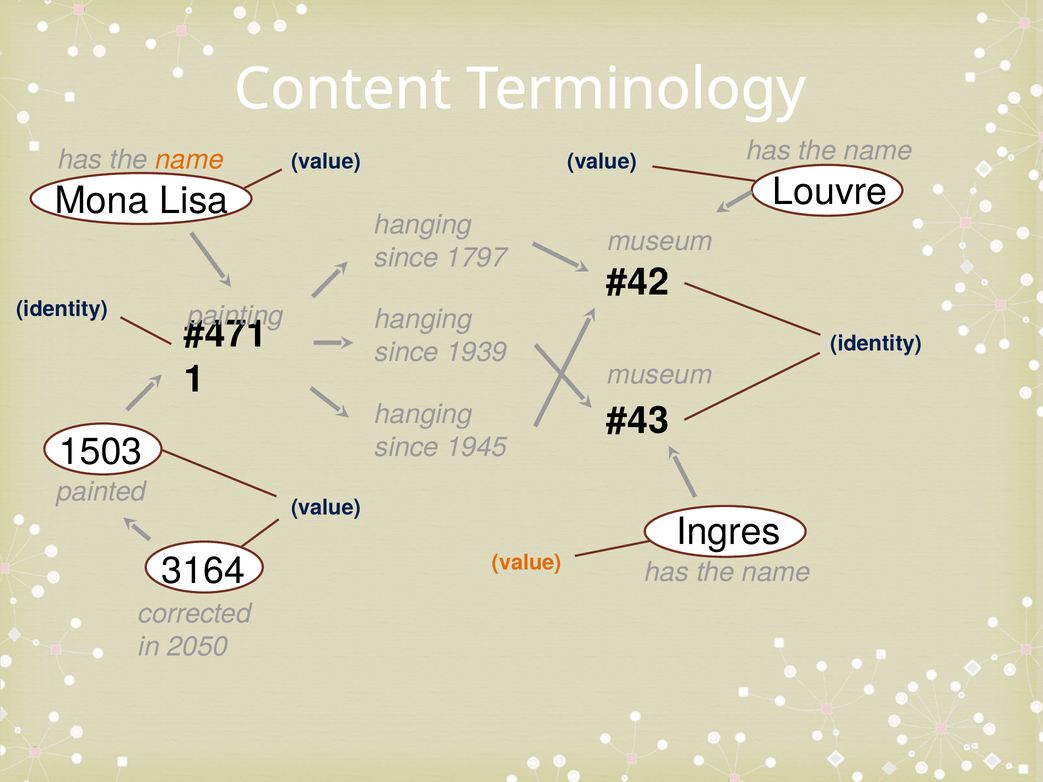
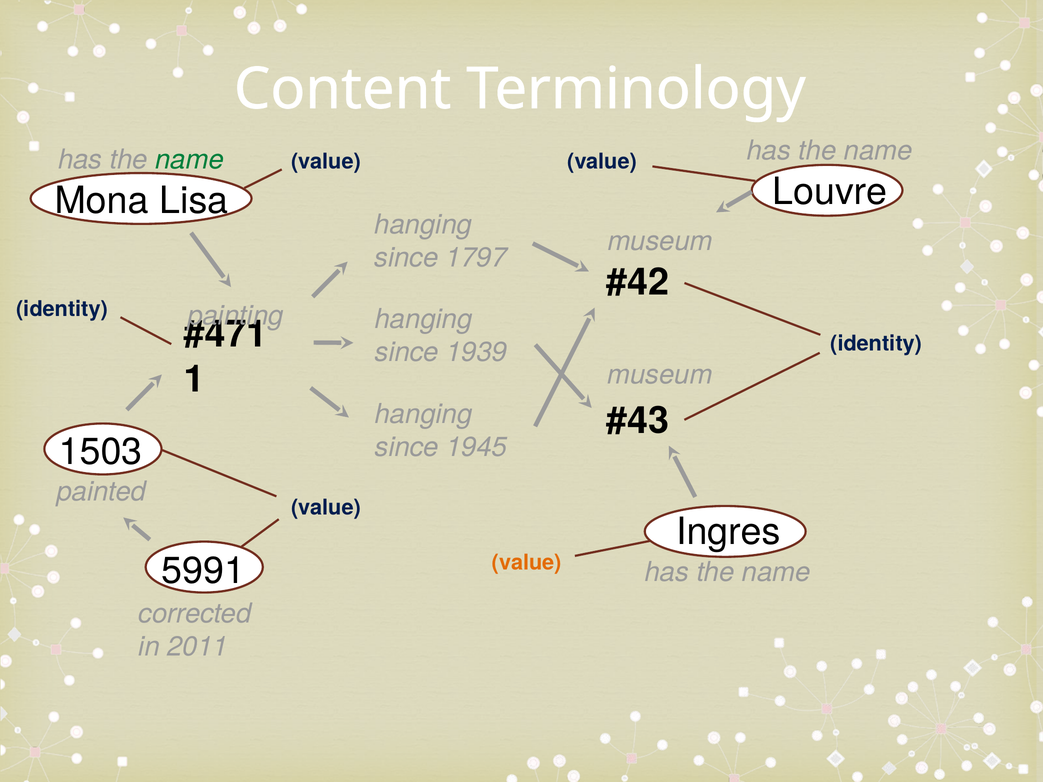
name at (189, 160) colour: orange -> green
3164: 3164 -> 5991
2050: 2050 -> 2011
